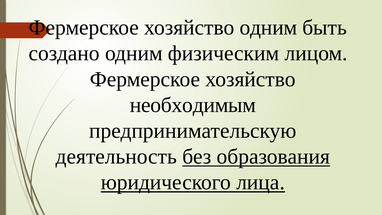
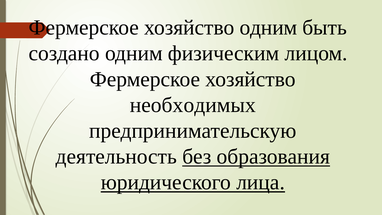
необходимым: необходимым -> необходимых
